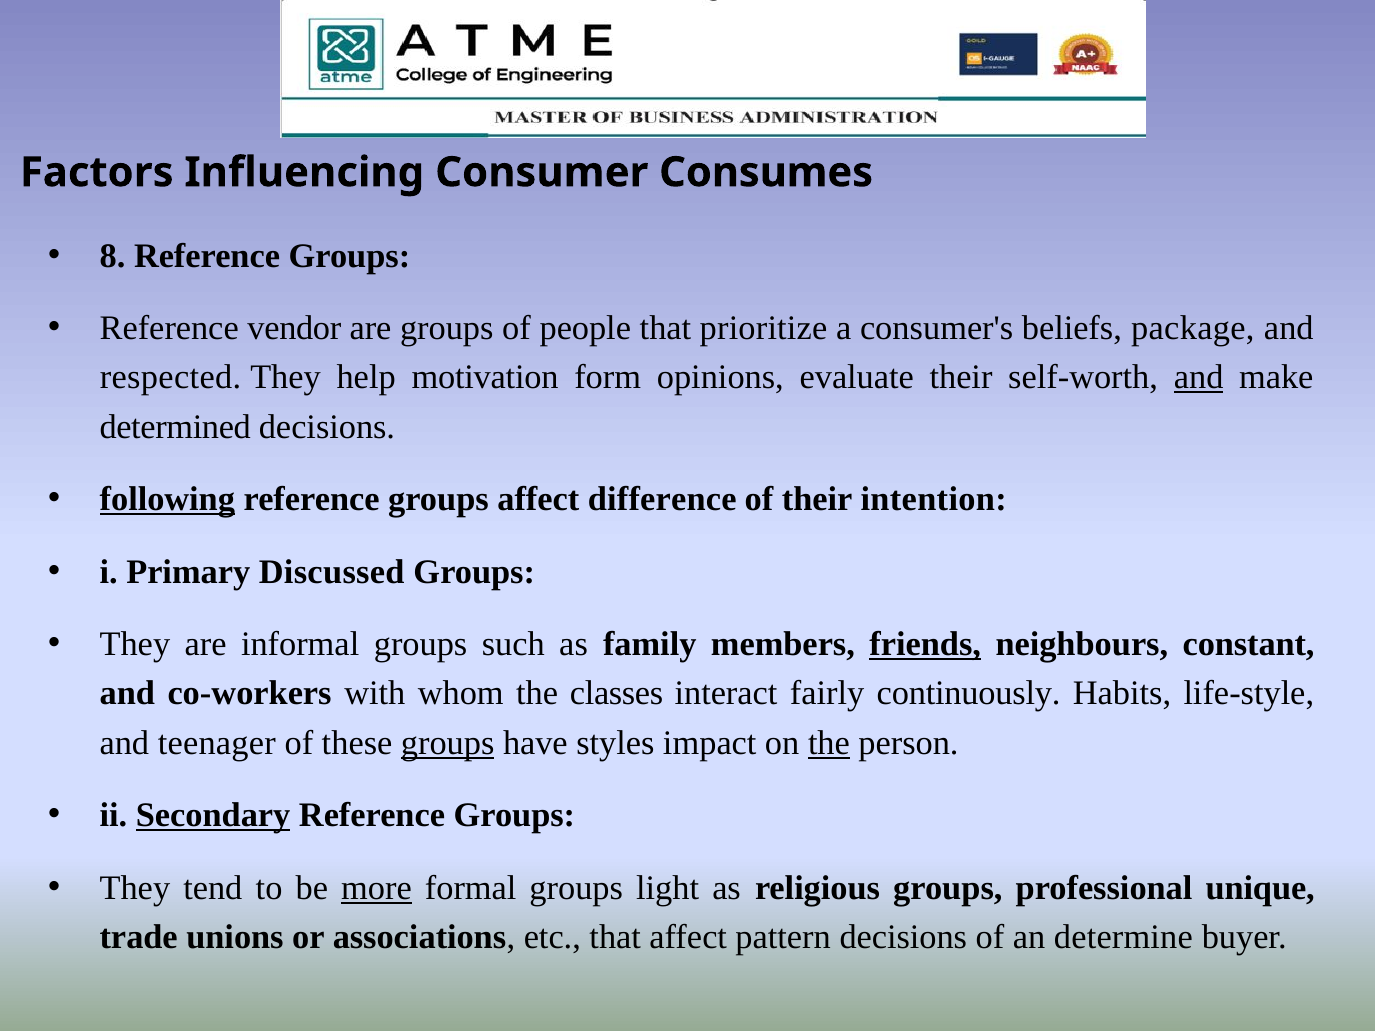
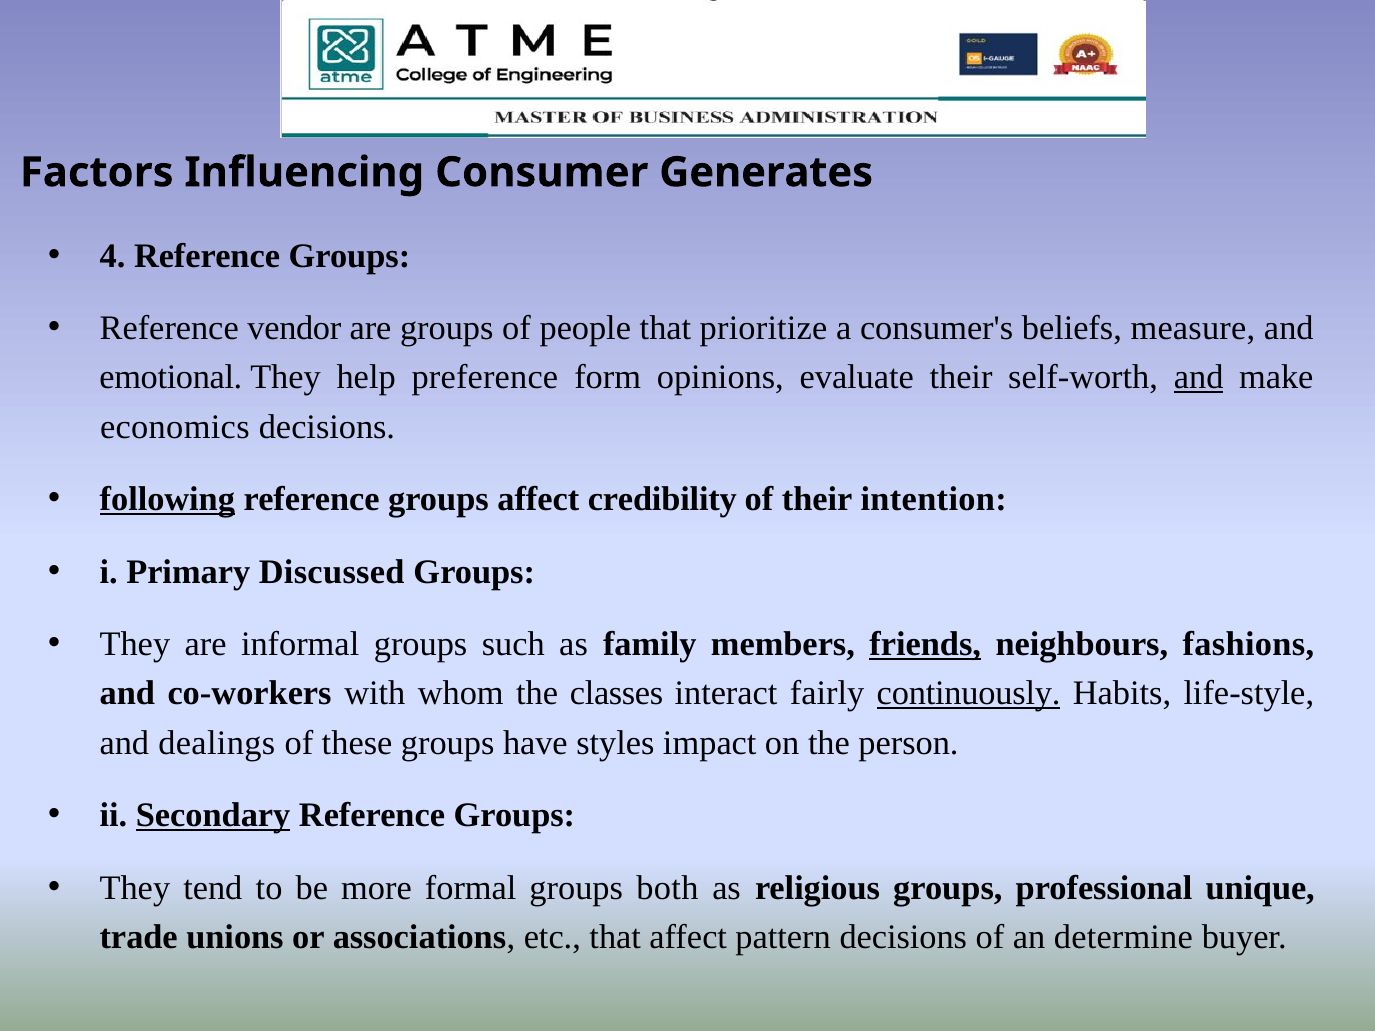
Consumes: Consumes -> Generates
8: 8 -> 4
package: package -> measure
respected: respected -> emotional
motivation: motivation -> preference
determined: determined -> economics
difference: difference -> credibility
constant: constant -> fashions
continuously underline: none -> present
teenager: teenager -> dealings
groups at (448, 743) underline: present -> none
the at (829, 743) underline: present -> none
more underline: present -> none
light: light -> both
